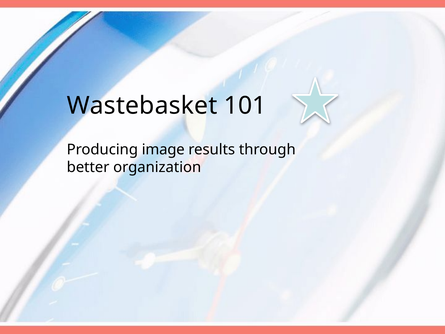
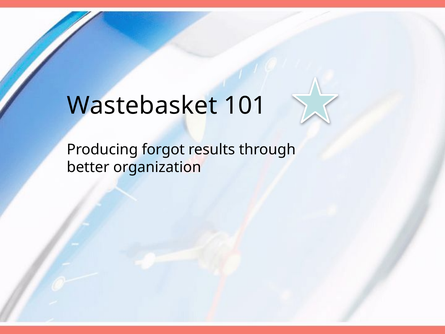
image: image -> forgot
